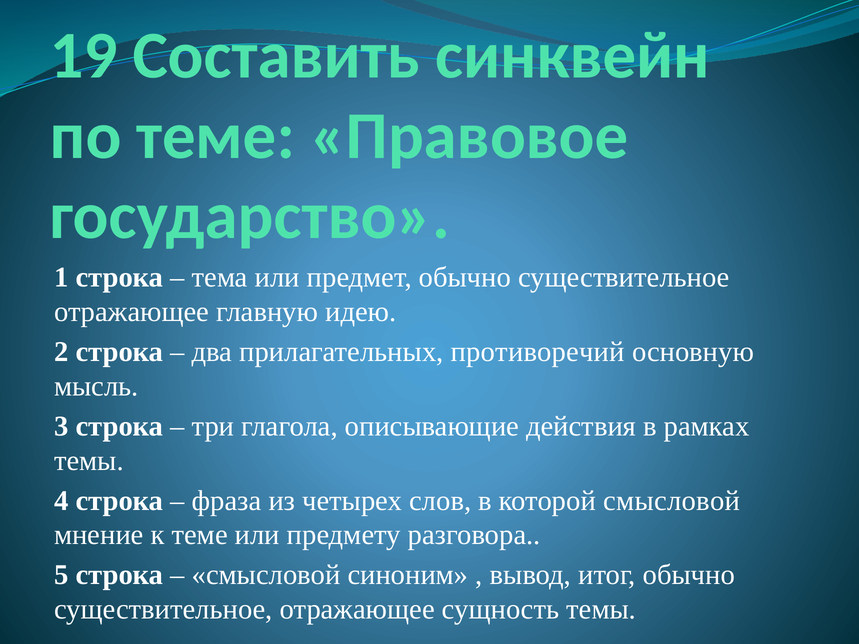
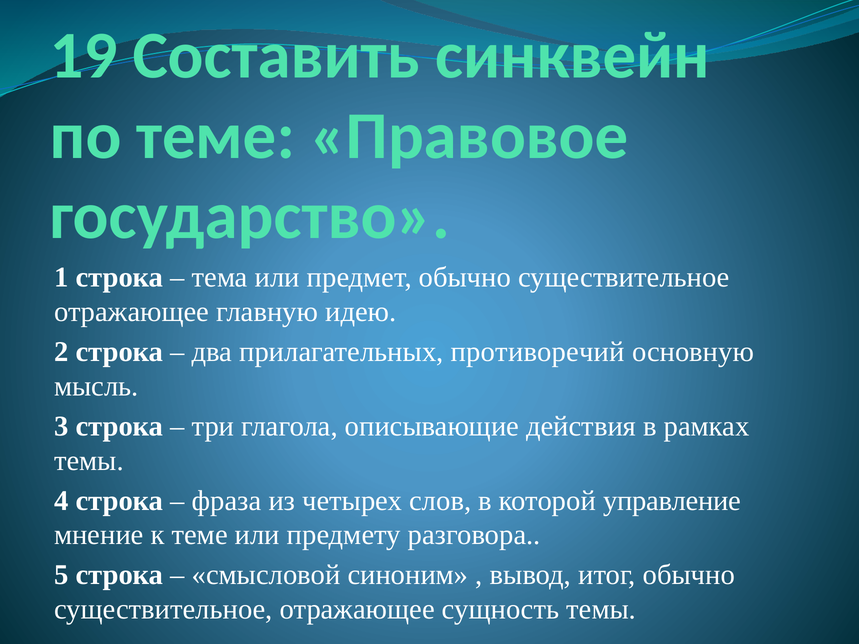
которой смысловой: смысловой -> управление
